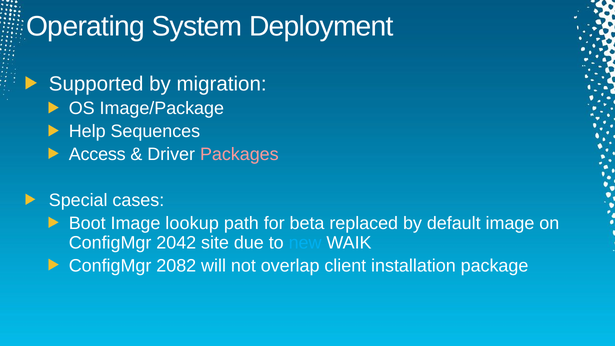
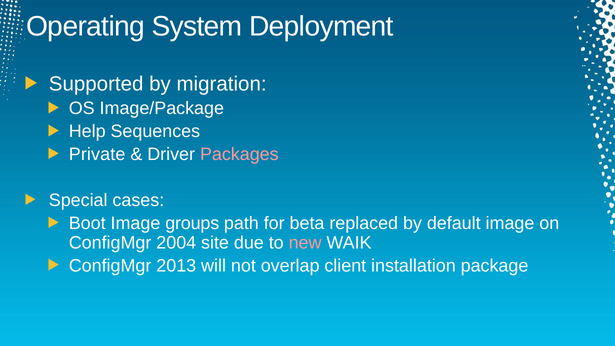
Access: Access -> Private
lookup: lookup -> groups
2042: 2042 -> 2004
new colour: light blue -> pink
2082: 2082 -> 2013
